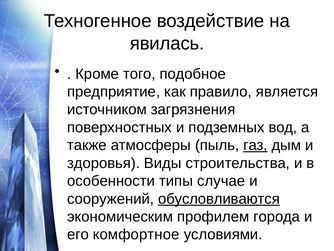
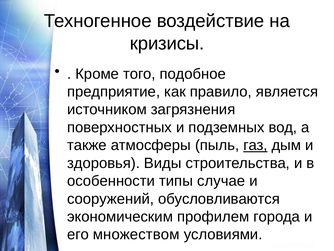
явилась: явилась -> кризисы
обусловливаются underline: present -> none
комфортное: комфортное -> множеством
